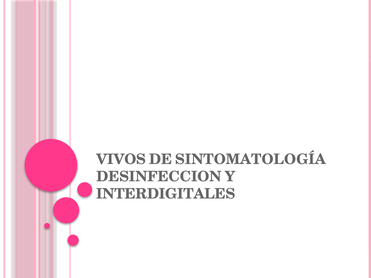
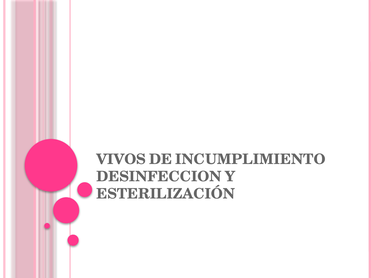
SINTOMATOLOGÍA: SINTOMATOLOGÍA -> INCUMPLIMIENTO
INTERDIGITALES: INTERDIGITALES -> ESTERILIZACIÓN
